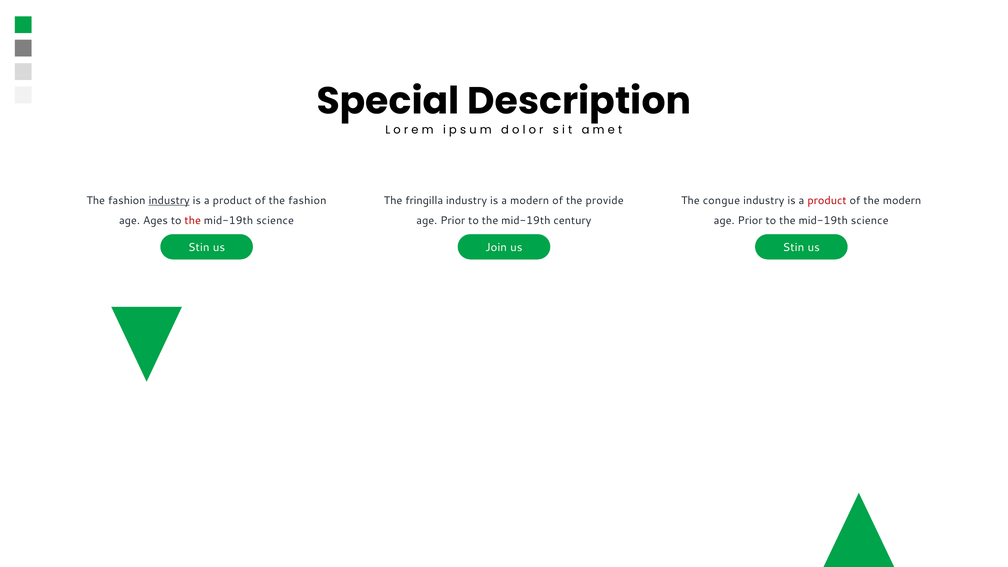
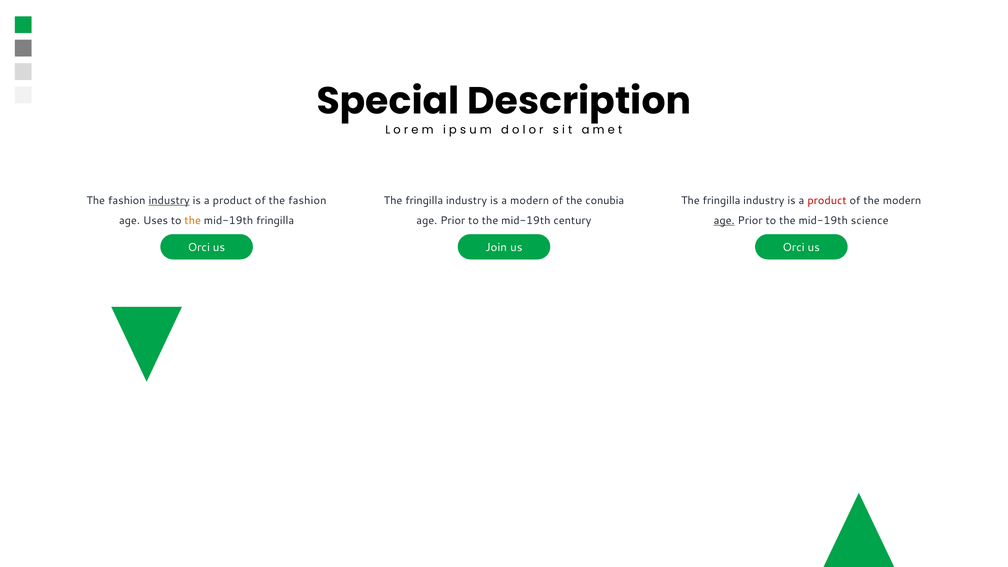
provide: provide -> conubia
congue at (721, 201): congue -> fringilla
Ages: Ages -> Uses
the at (193, 220) colour: red -> orange
science at (275, 220): science -> fringilla
age at (724, 220) underline: none -> present
Stin at (199, 248): Stin -> Orci
Stin at (793, 248): Stin -> Orci
